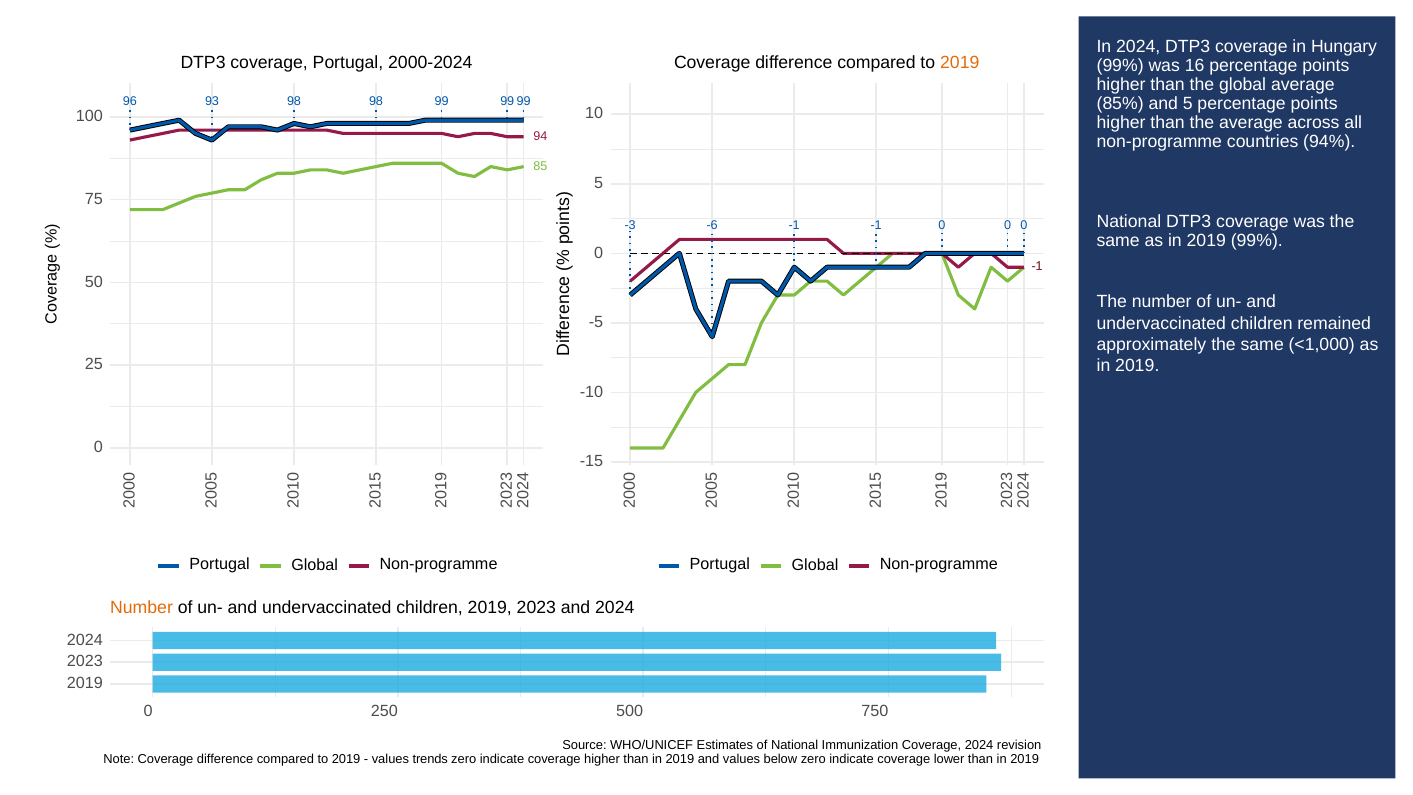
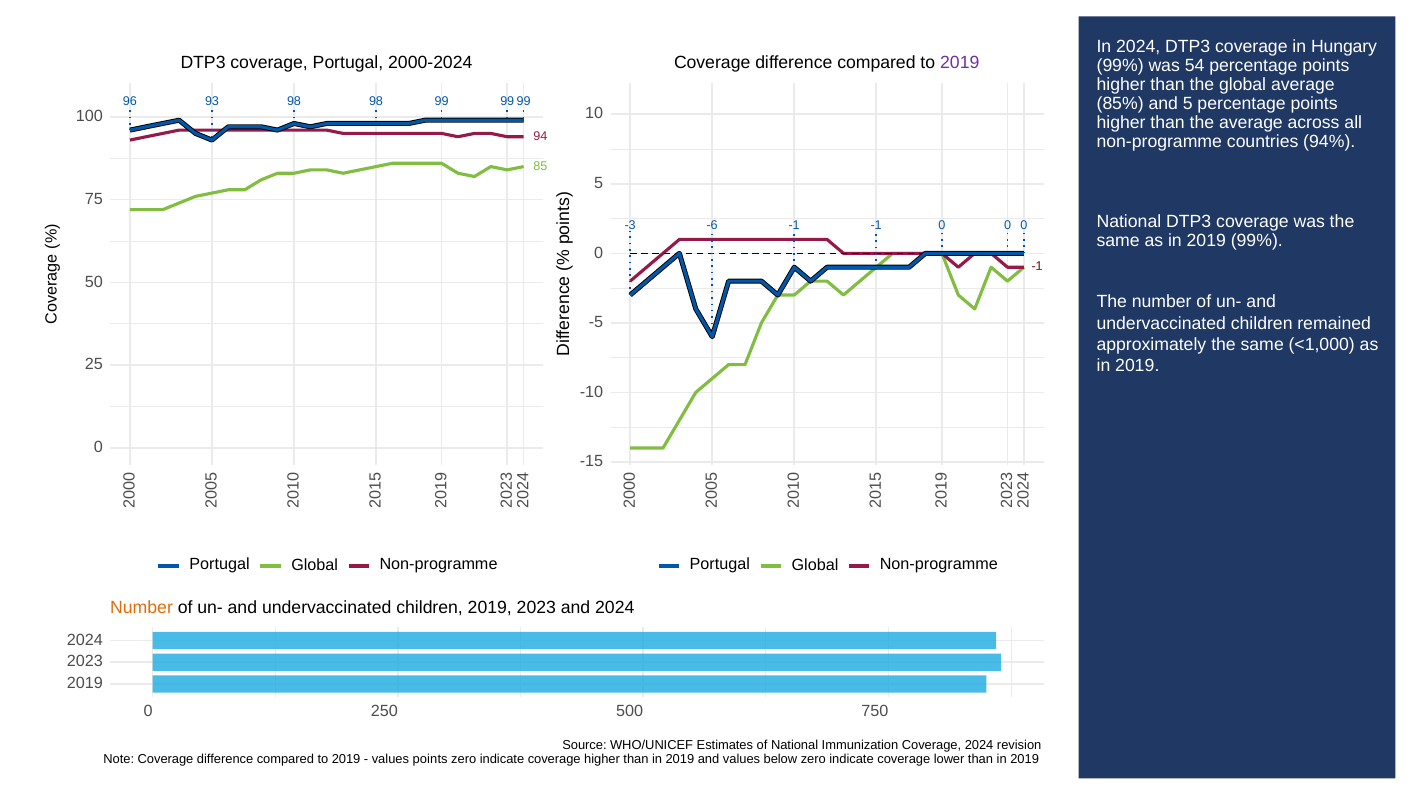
2019 at (960, 62) colour: orange -> purple
16: 16 -> 54
values trends: trends -> points
